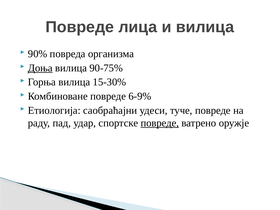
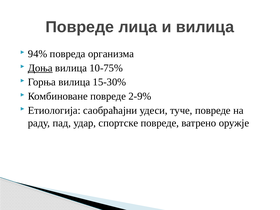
90%: 90% -> 94%
90-75%: 90-75% -> 10-75%
6-9%: 6-9% -> 2-9%
повреде at (160, 123) underline: present -> none
